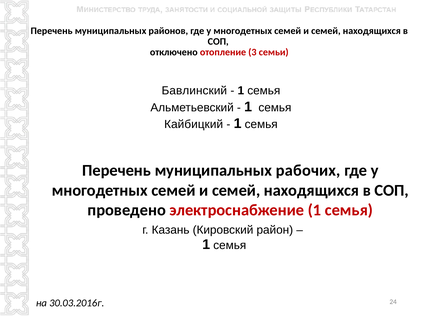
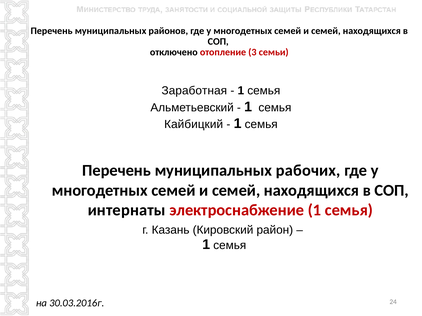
Бавлинский: Бавлинский -> Заработная
проведено: проведено -> интернаты
